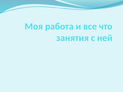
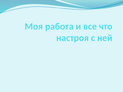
занятия: занятия -> настроя
